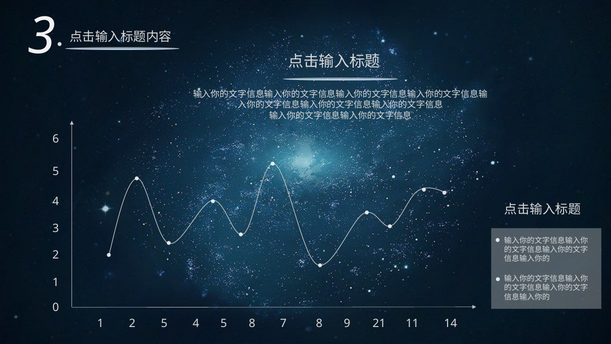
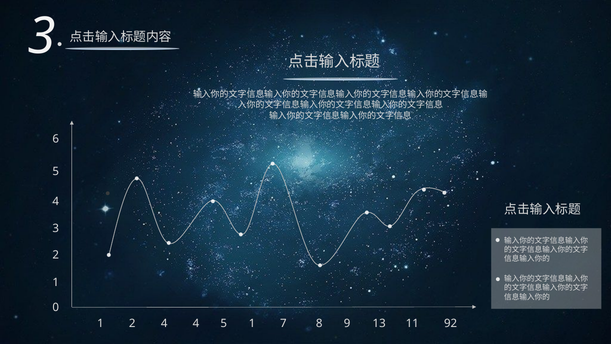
2 5: 5 -> 4
5 8: 8 -> 1
21: 21 -> 13
14: 14 -> 92
